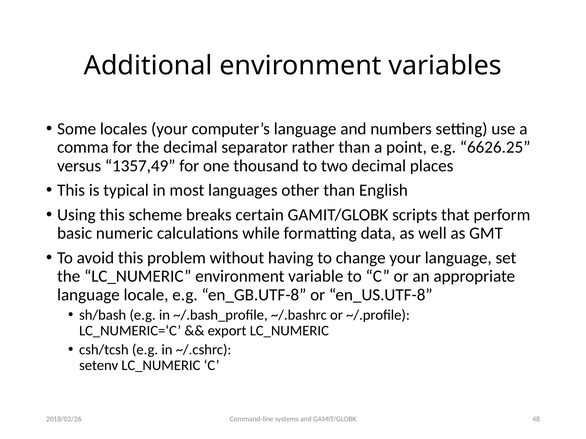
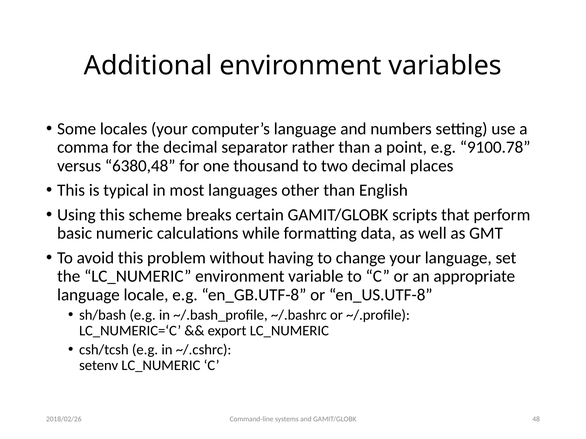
6626.25: 6626.25 -> 9100.78
1357,49: 1357,49 -> 6380,48
